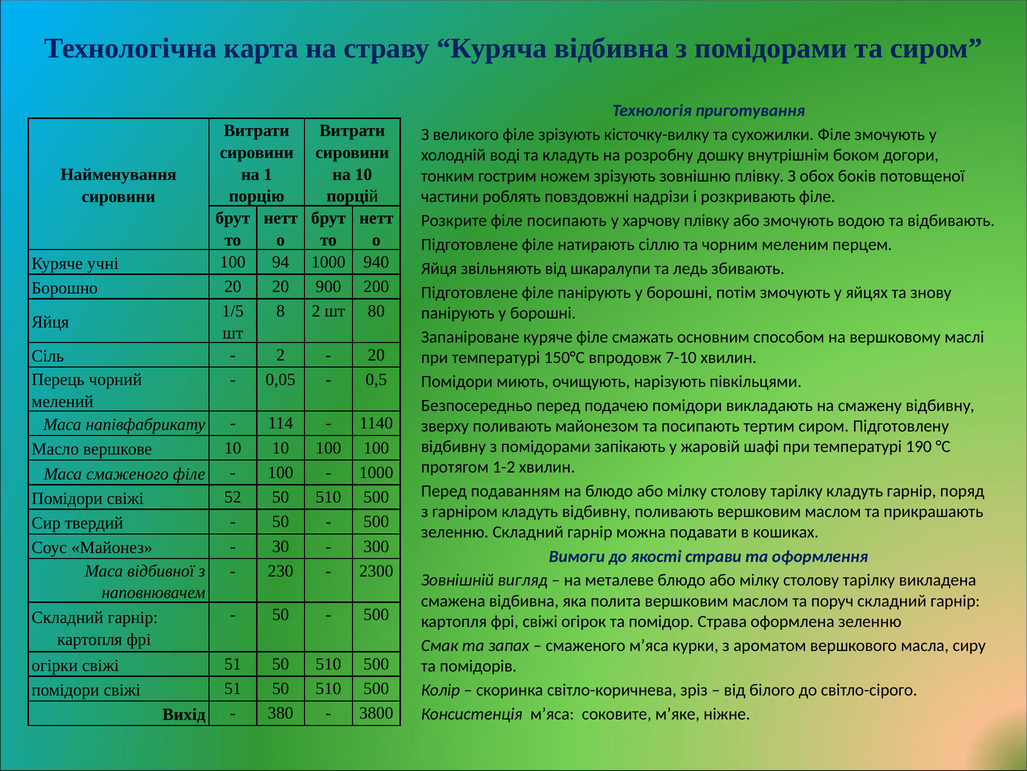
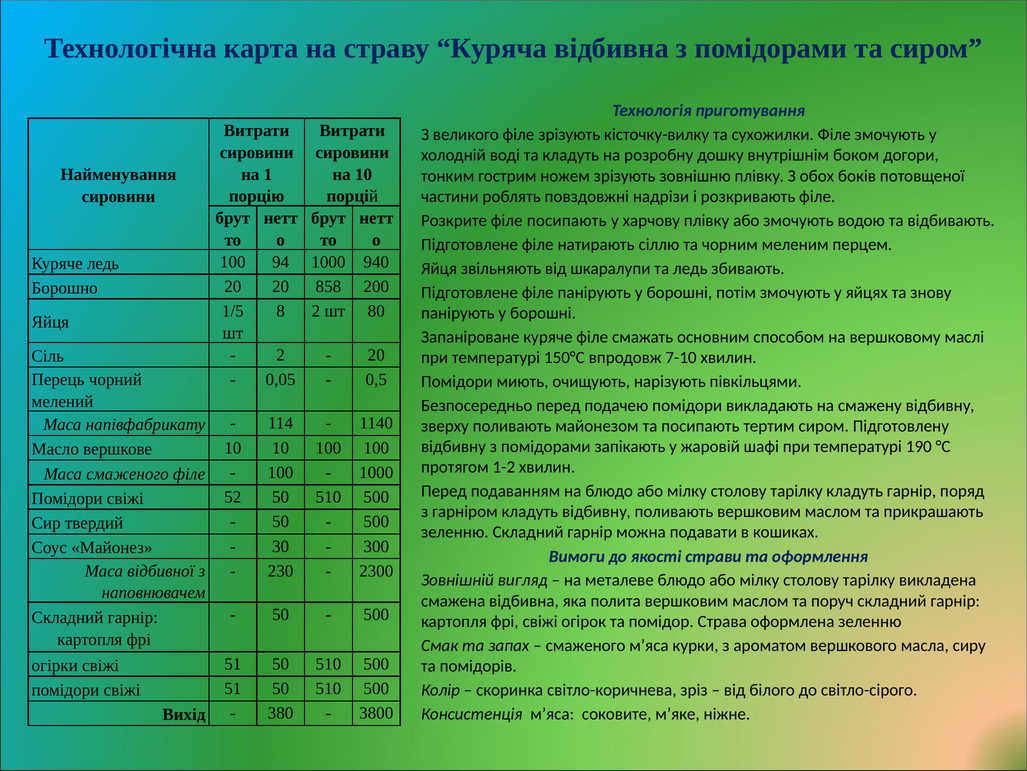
Куряче учні: учні -> ледь
900: 900 -> 858
